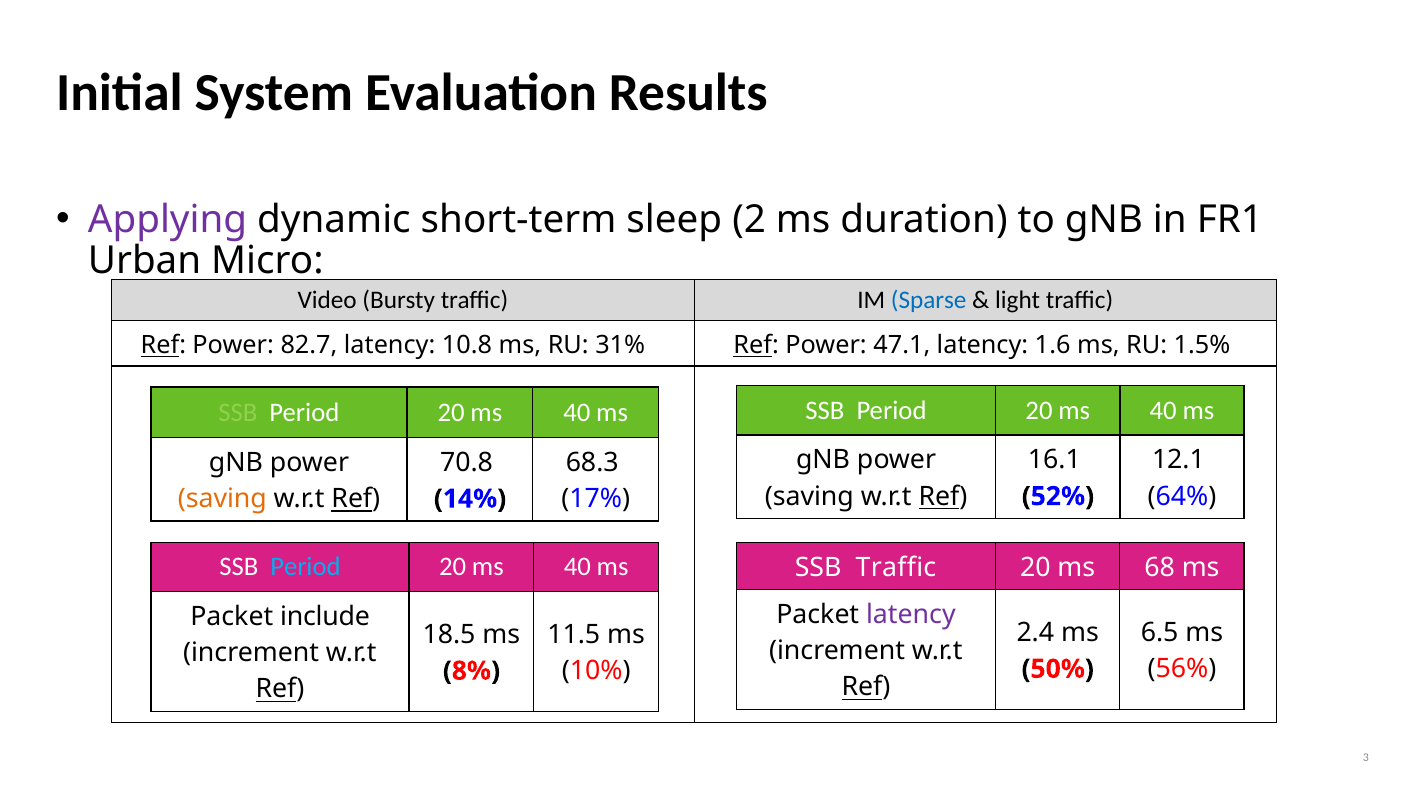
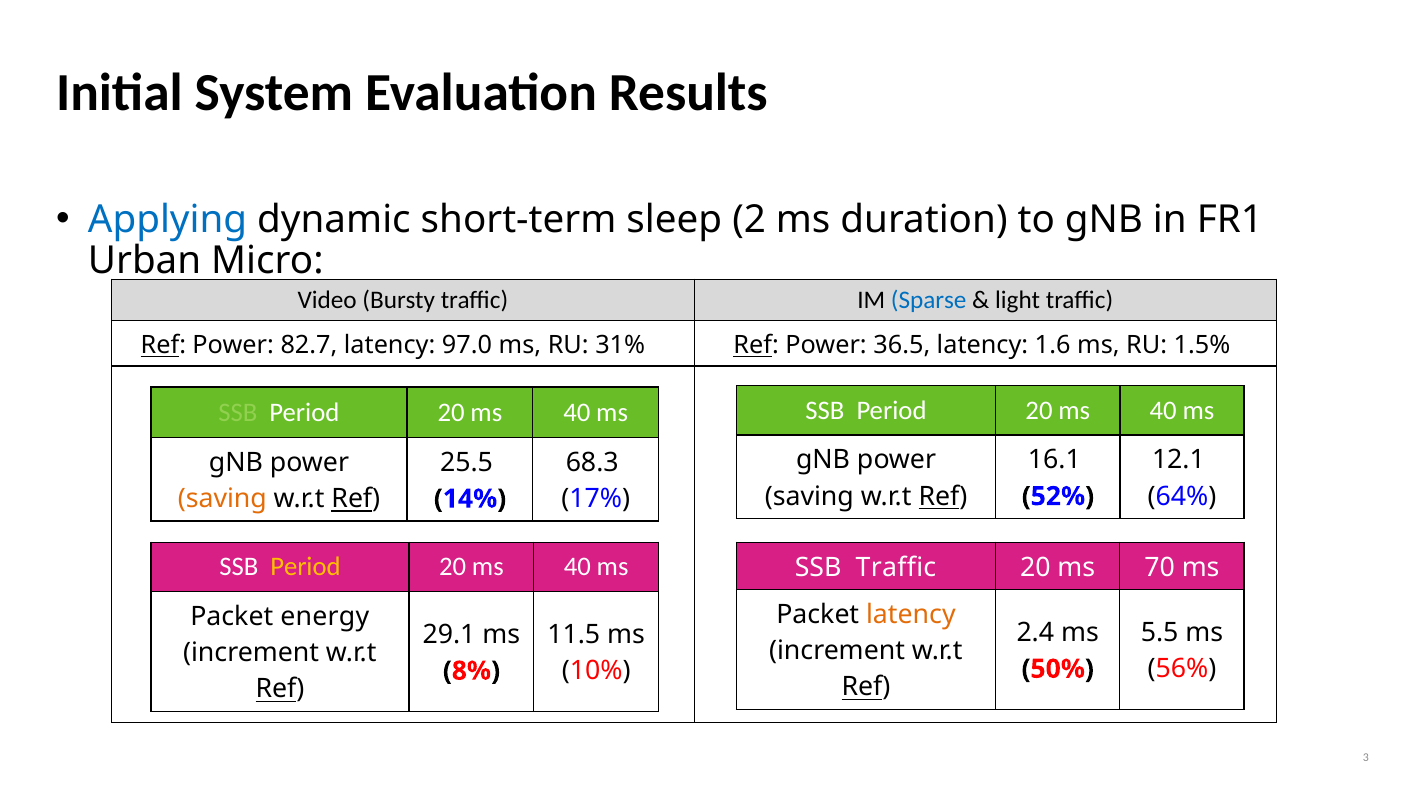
Applying colour: purple -> blue
10.8: 10.8 -> 97.0
47.1: 47.1 -> 36.5
70.8: 70.8 -> 25.5
Period at (305, 567) colour: light blue -> yellow
68: 68 -> 70
latency at (911, 614) colour: purple -> orange
include: include -> energy
6.5: 6.5 -> 5.5
18.5: 18.5 -> 29.1
